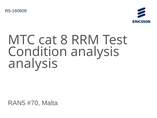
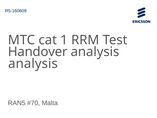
8: 8 -> 1
Condition: Condition -> Handover
